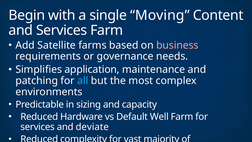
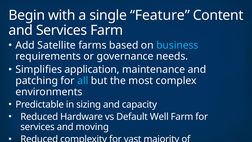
Moving: Moving -> Feature
business colour: pink -> light blue
deviate: deviate -> moving
